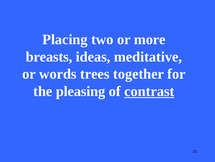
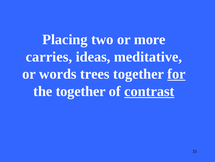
breasts: breasts -> carries
for underline: none -> present
the pleasing: pleasing -> together
